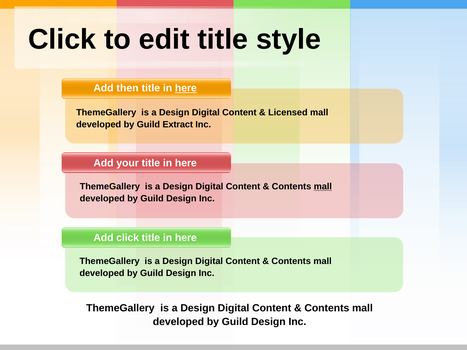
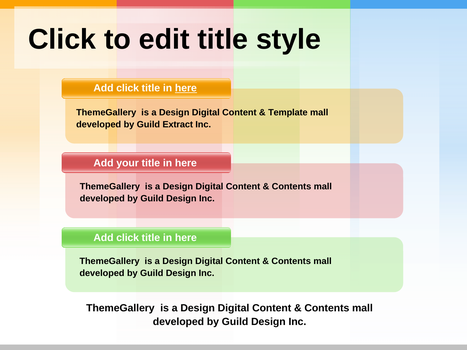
then at (128, 88): then -> click
Licensed: Licensed -> Template
mall at (323, 187) underline: present -> none
